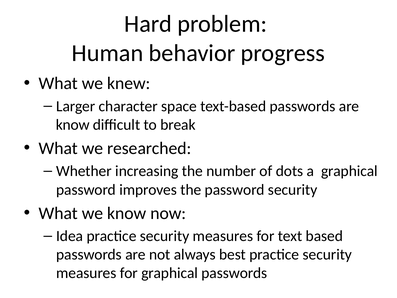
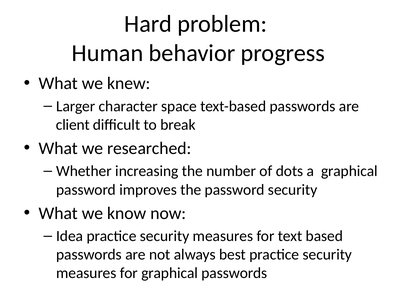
know at (73, 125): know -> client
